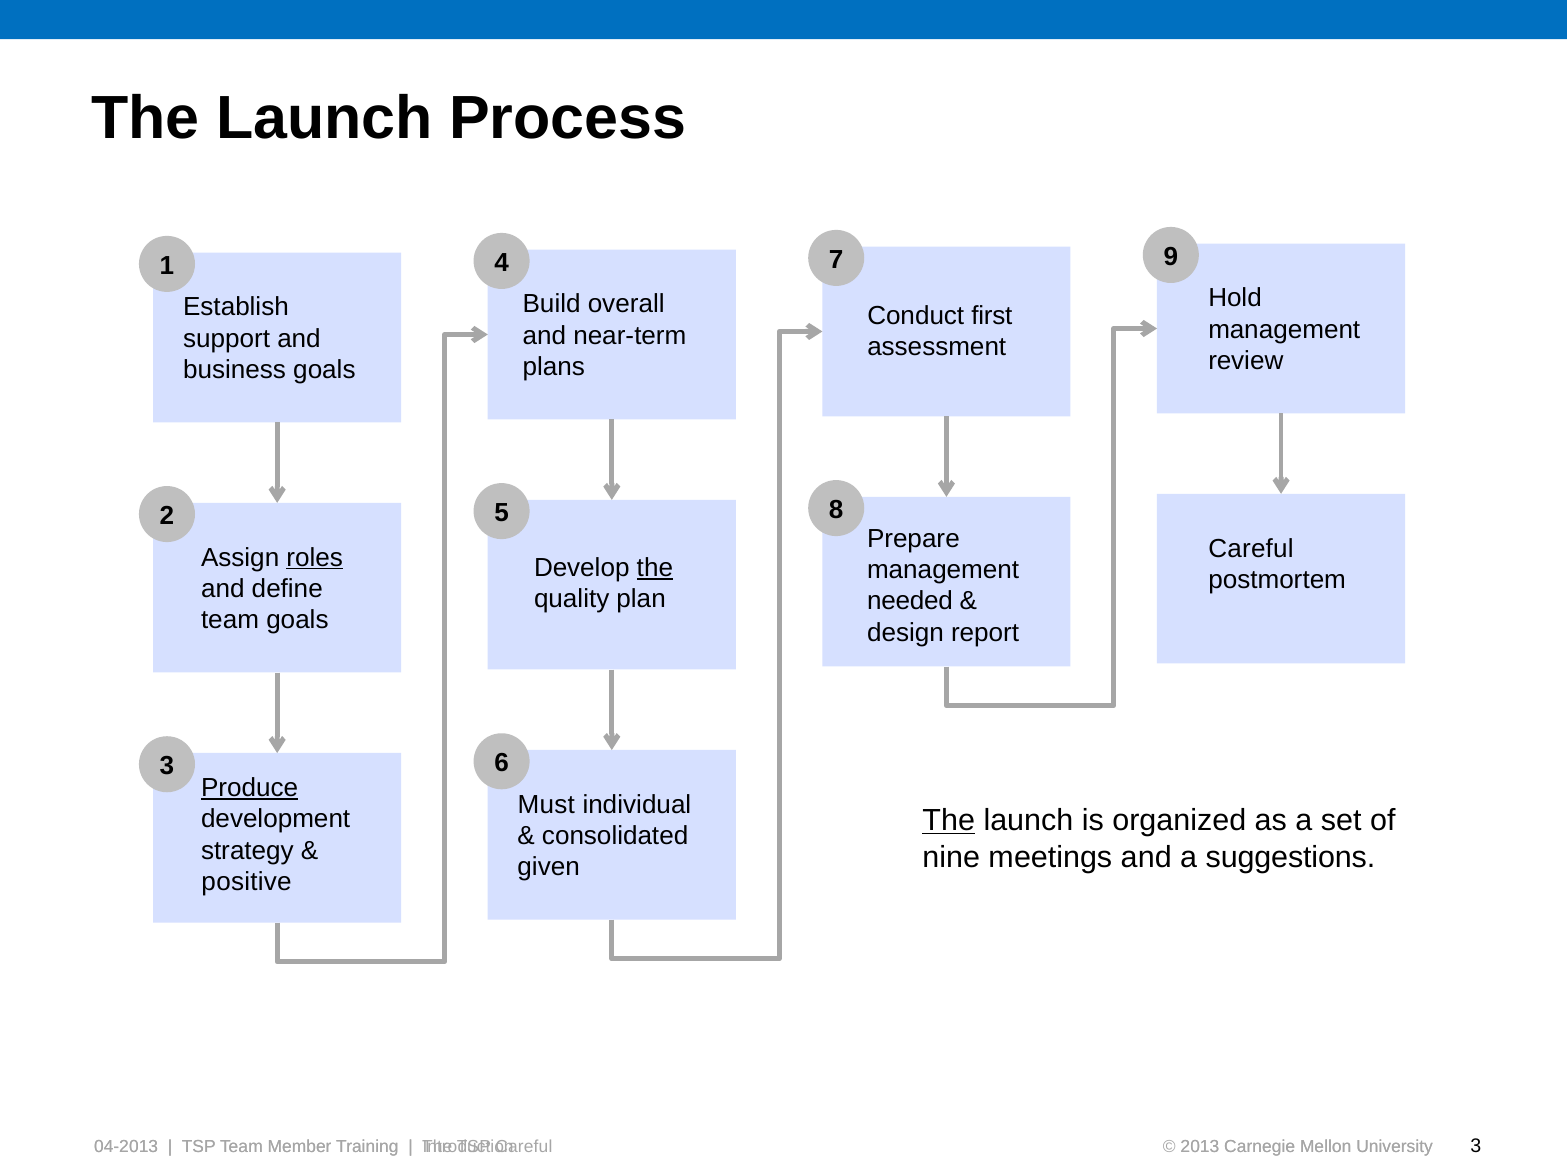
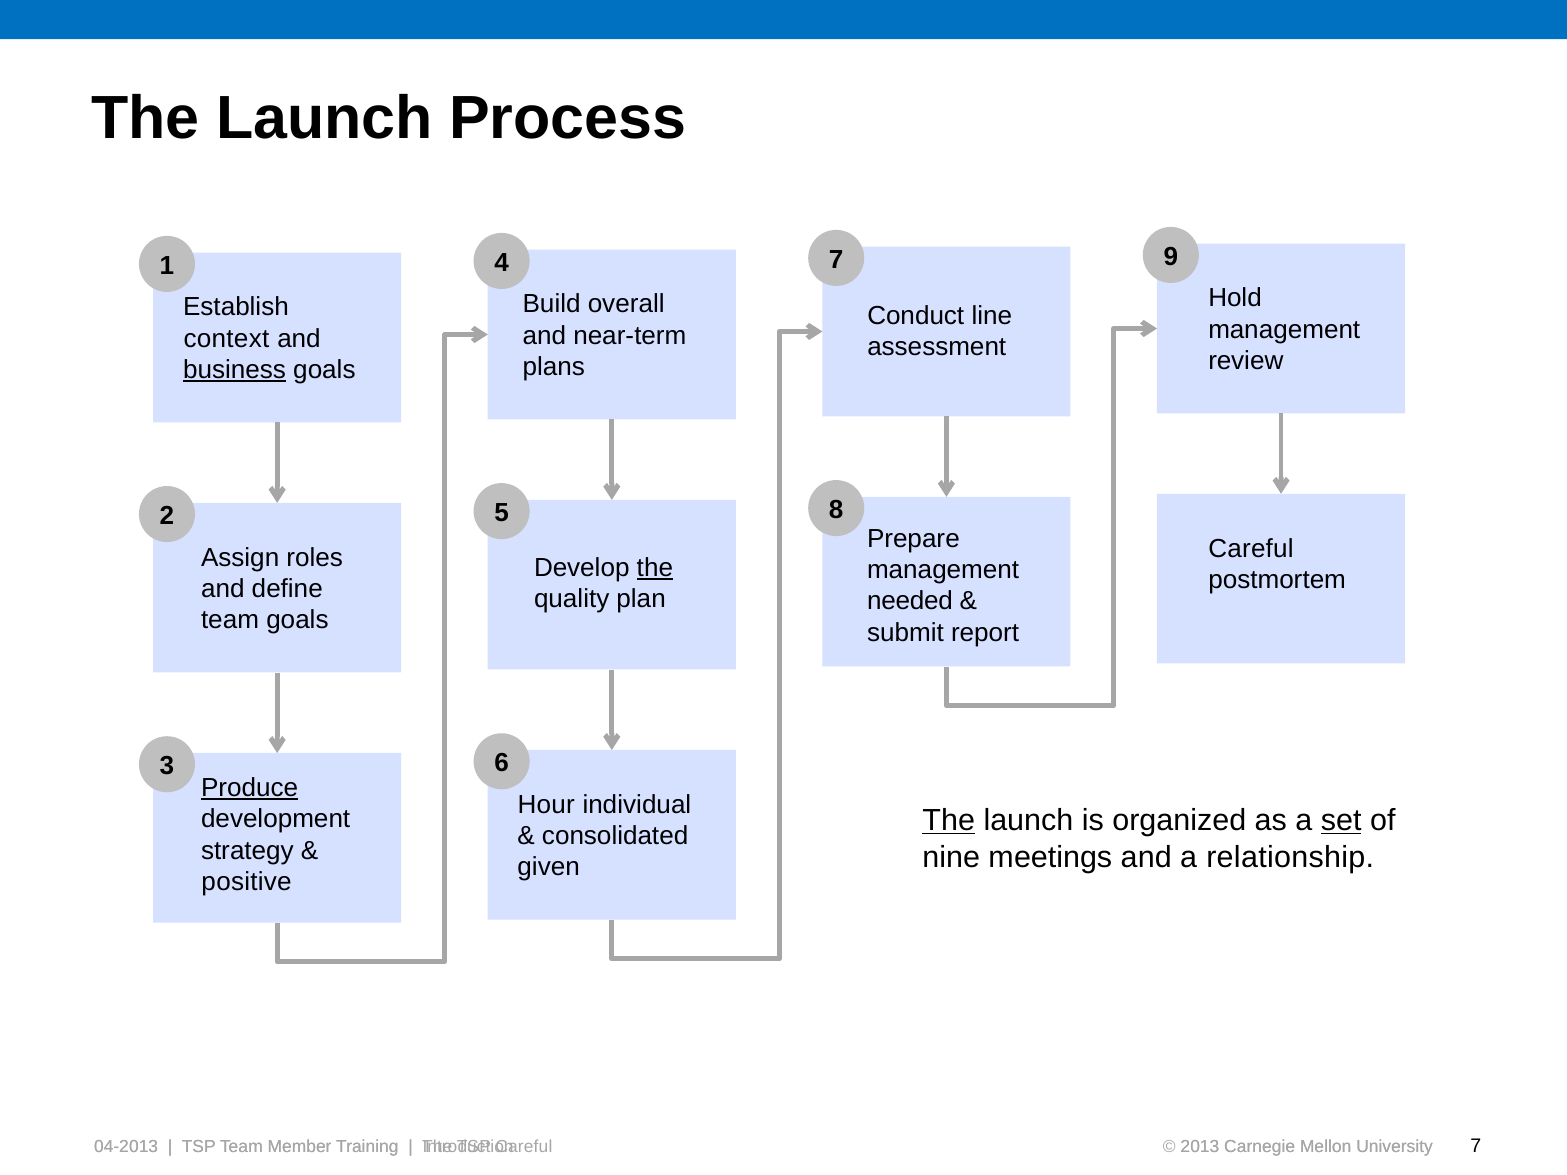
first: first -> line
support: support -> context
business underline: none -> present
roles underline: present -> none
design: design -> submit
Must: Must -> Hour
set underline: none -> present
suggestions: suggestions -> relationship
3 at (1476, 1146): 3 -> 7
